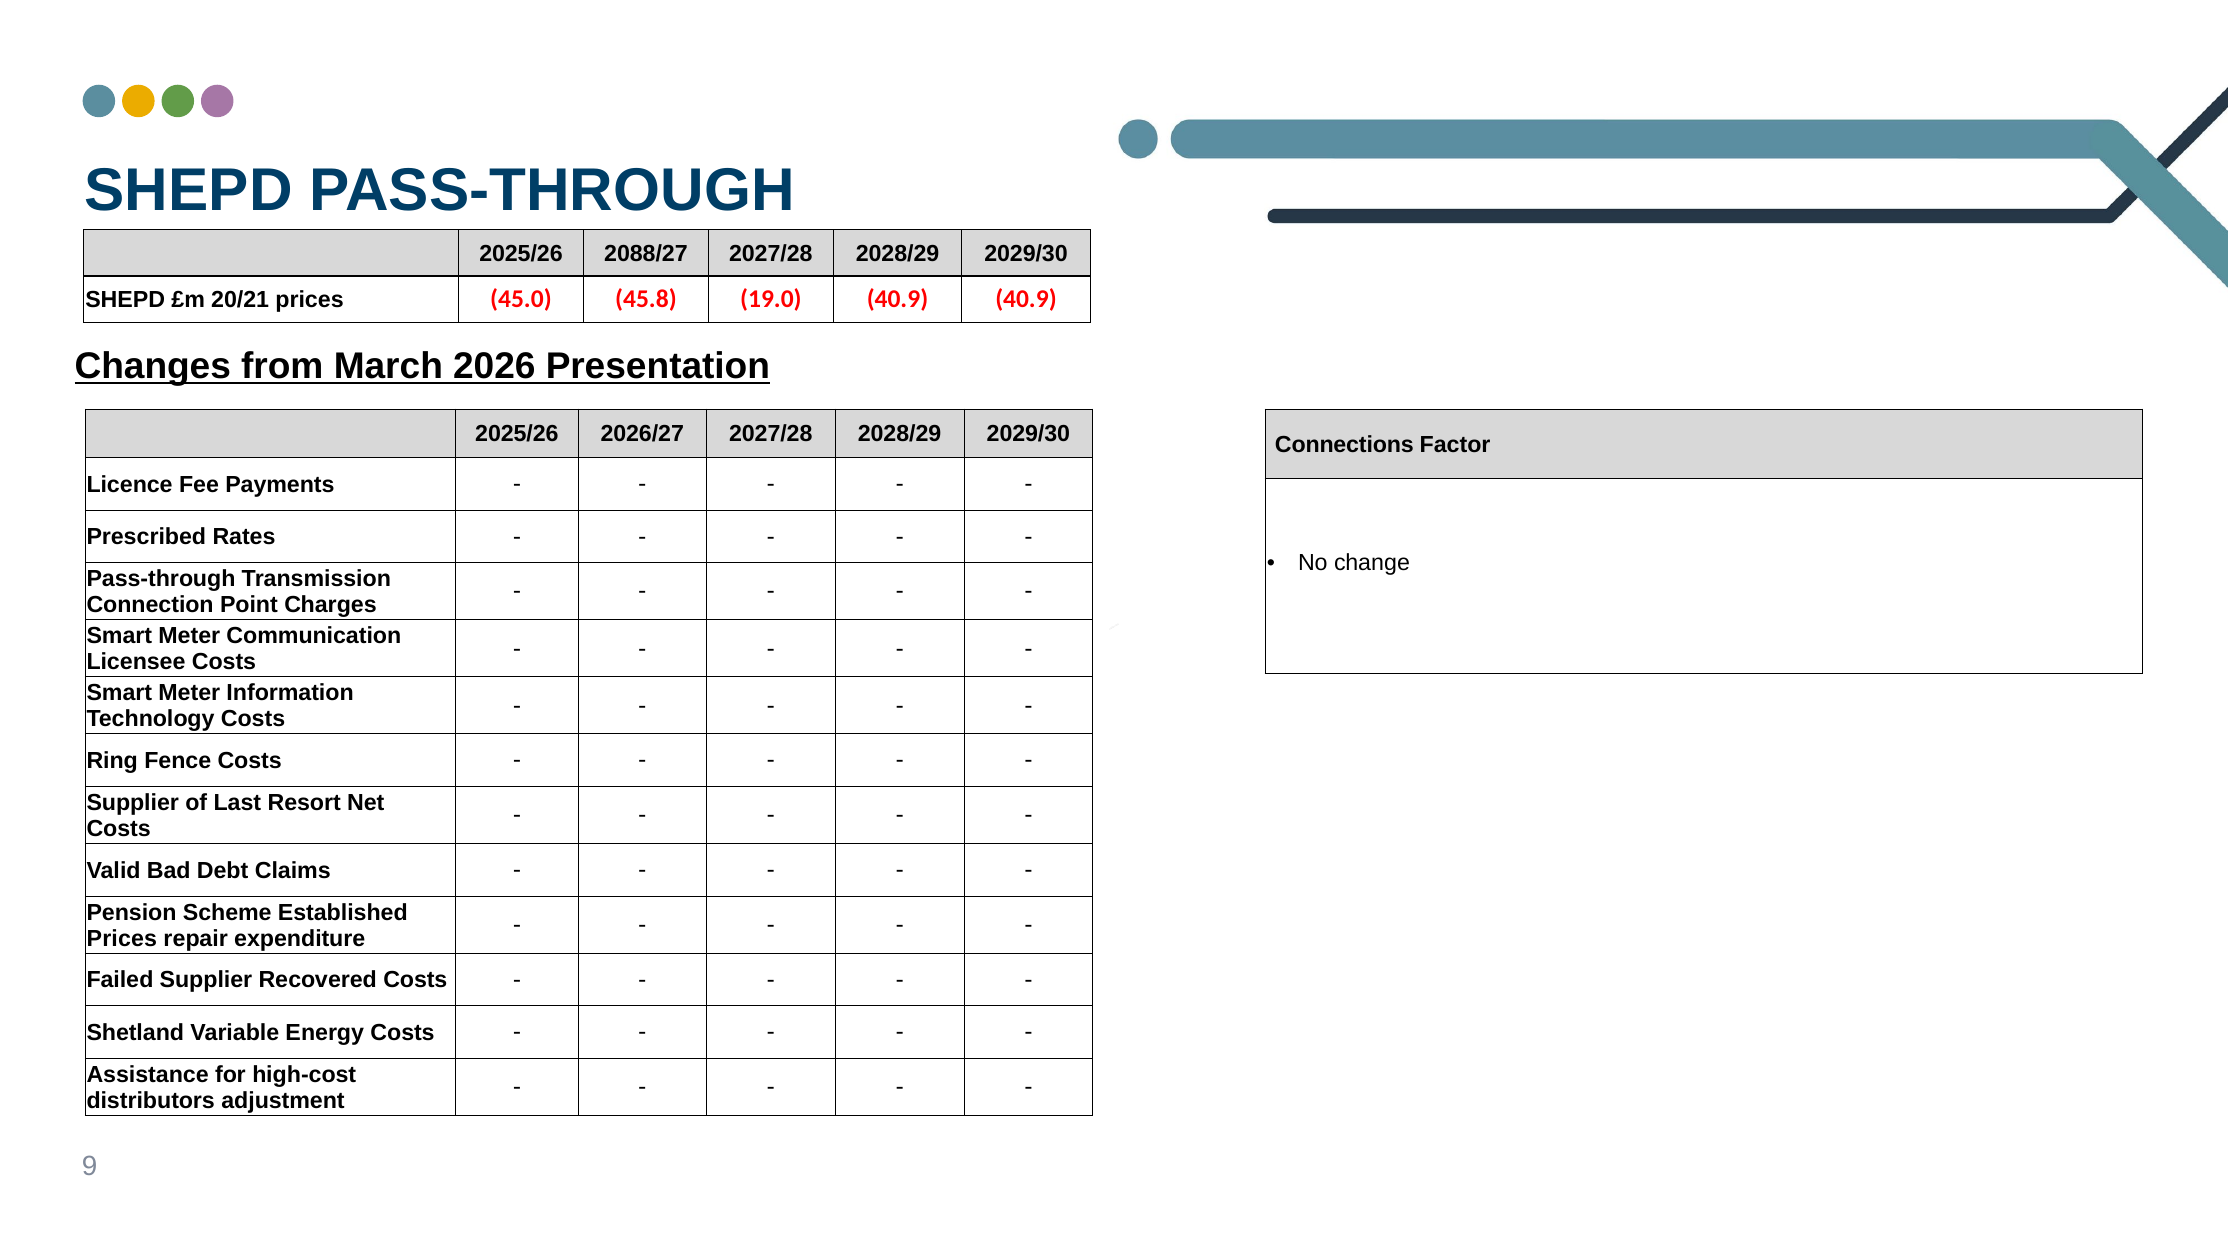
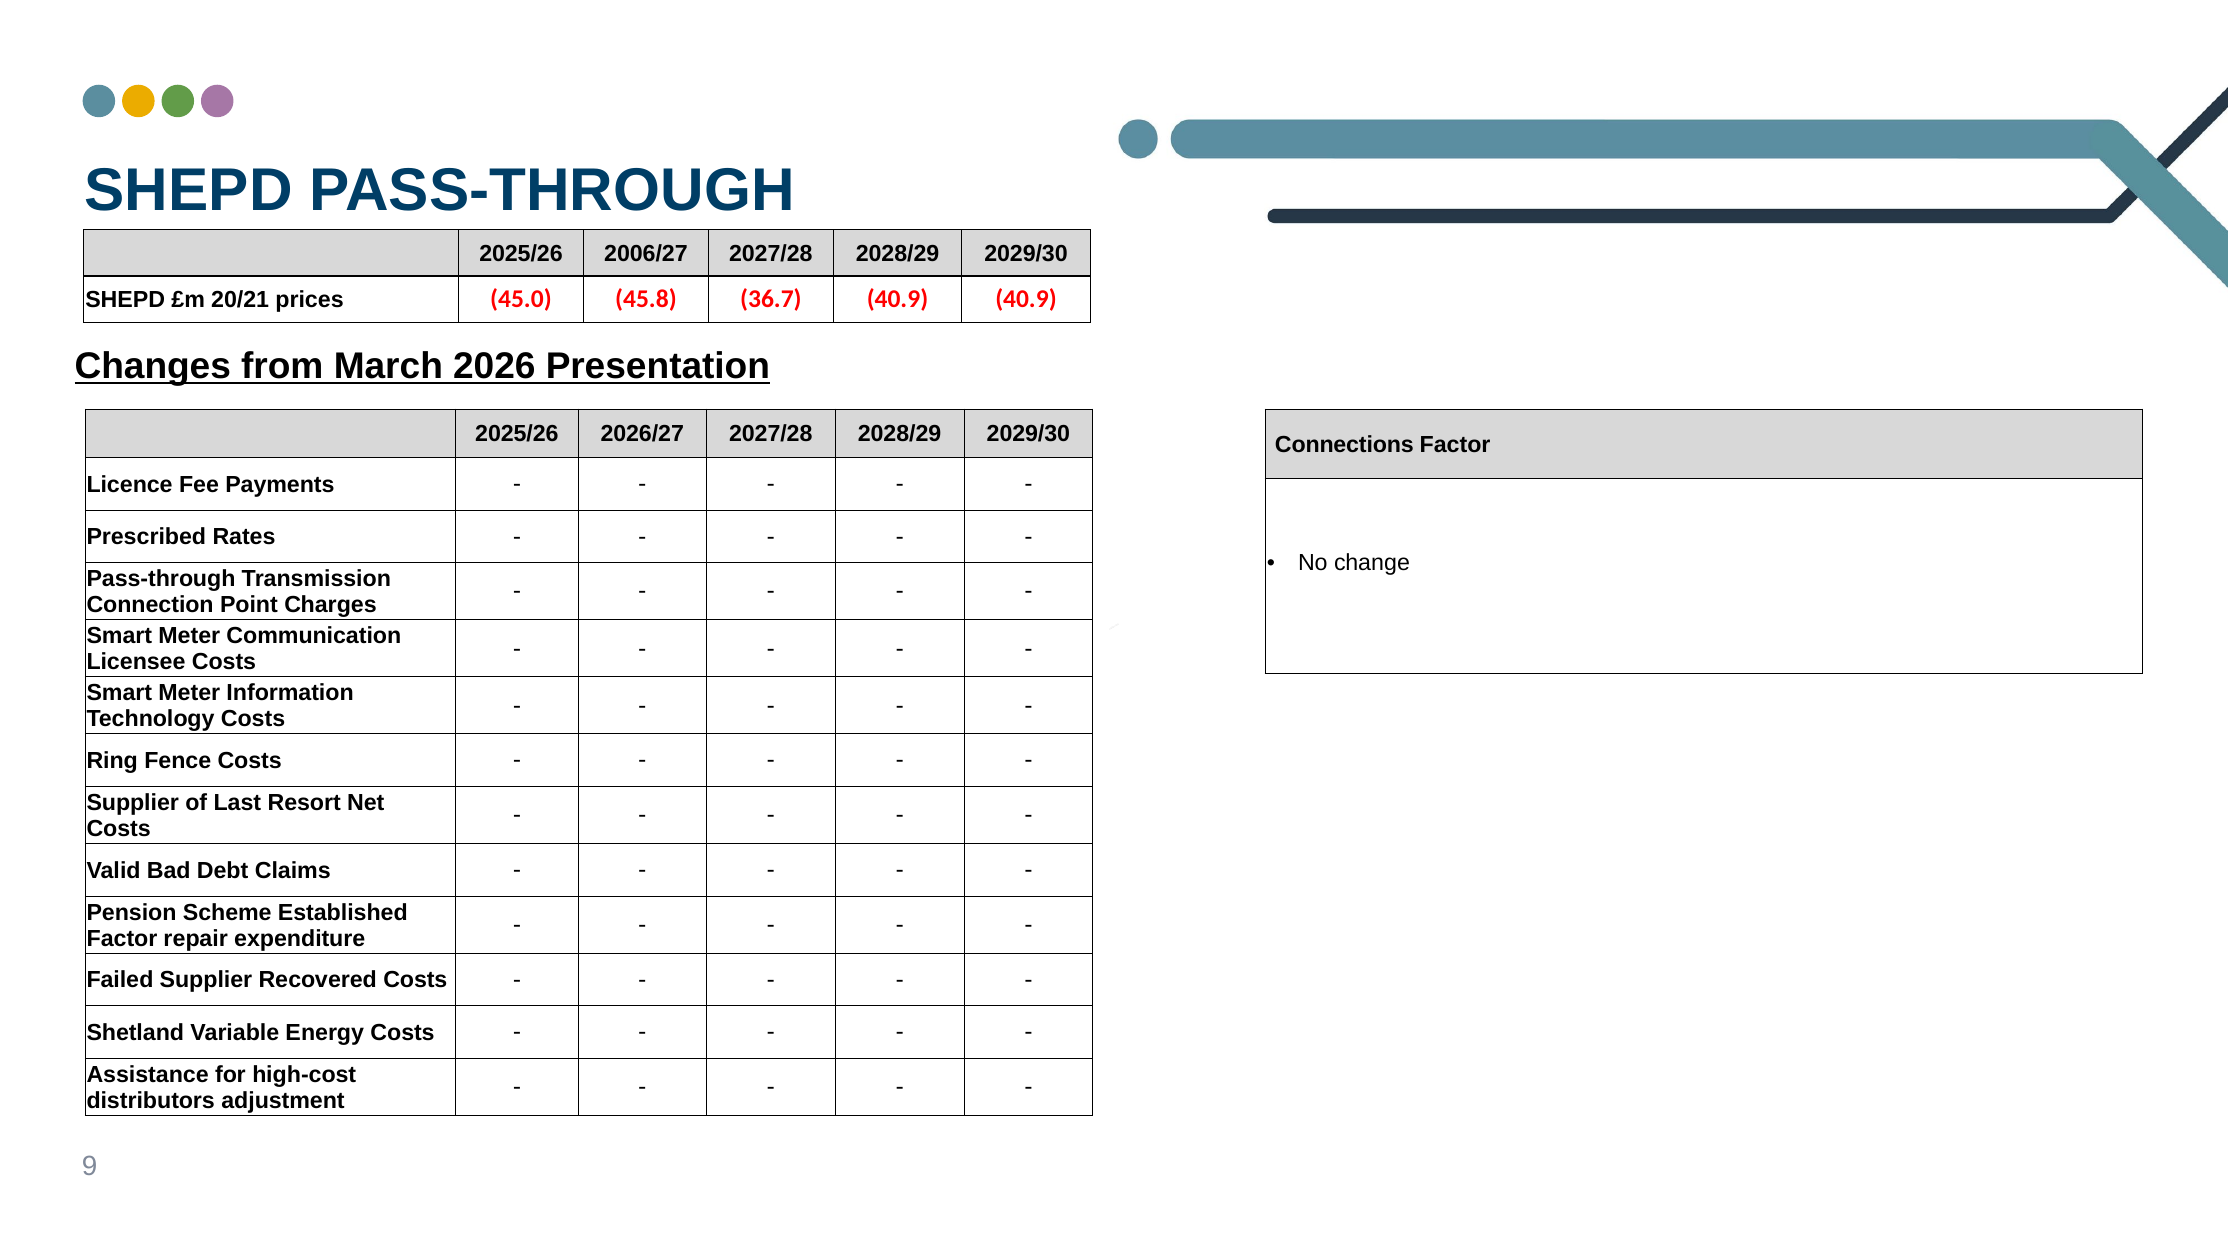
2088/27: 2088/27 -> 2006/27
19.0: 19.0 -> 36.7
Prices at (122, 939): Prices -> Factor
